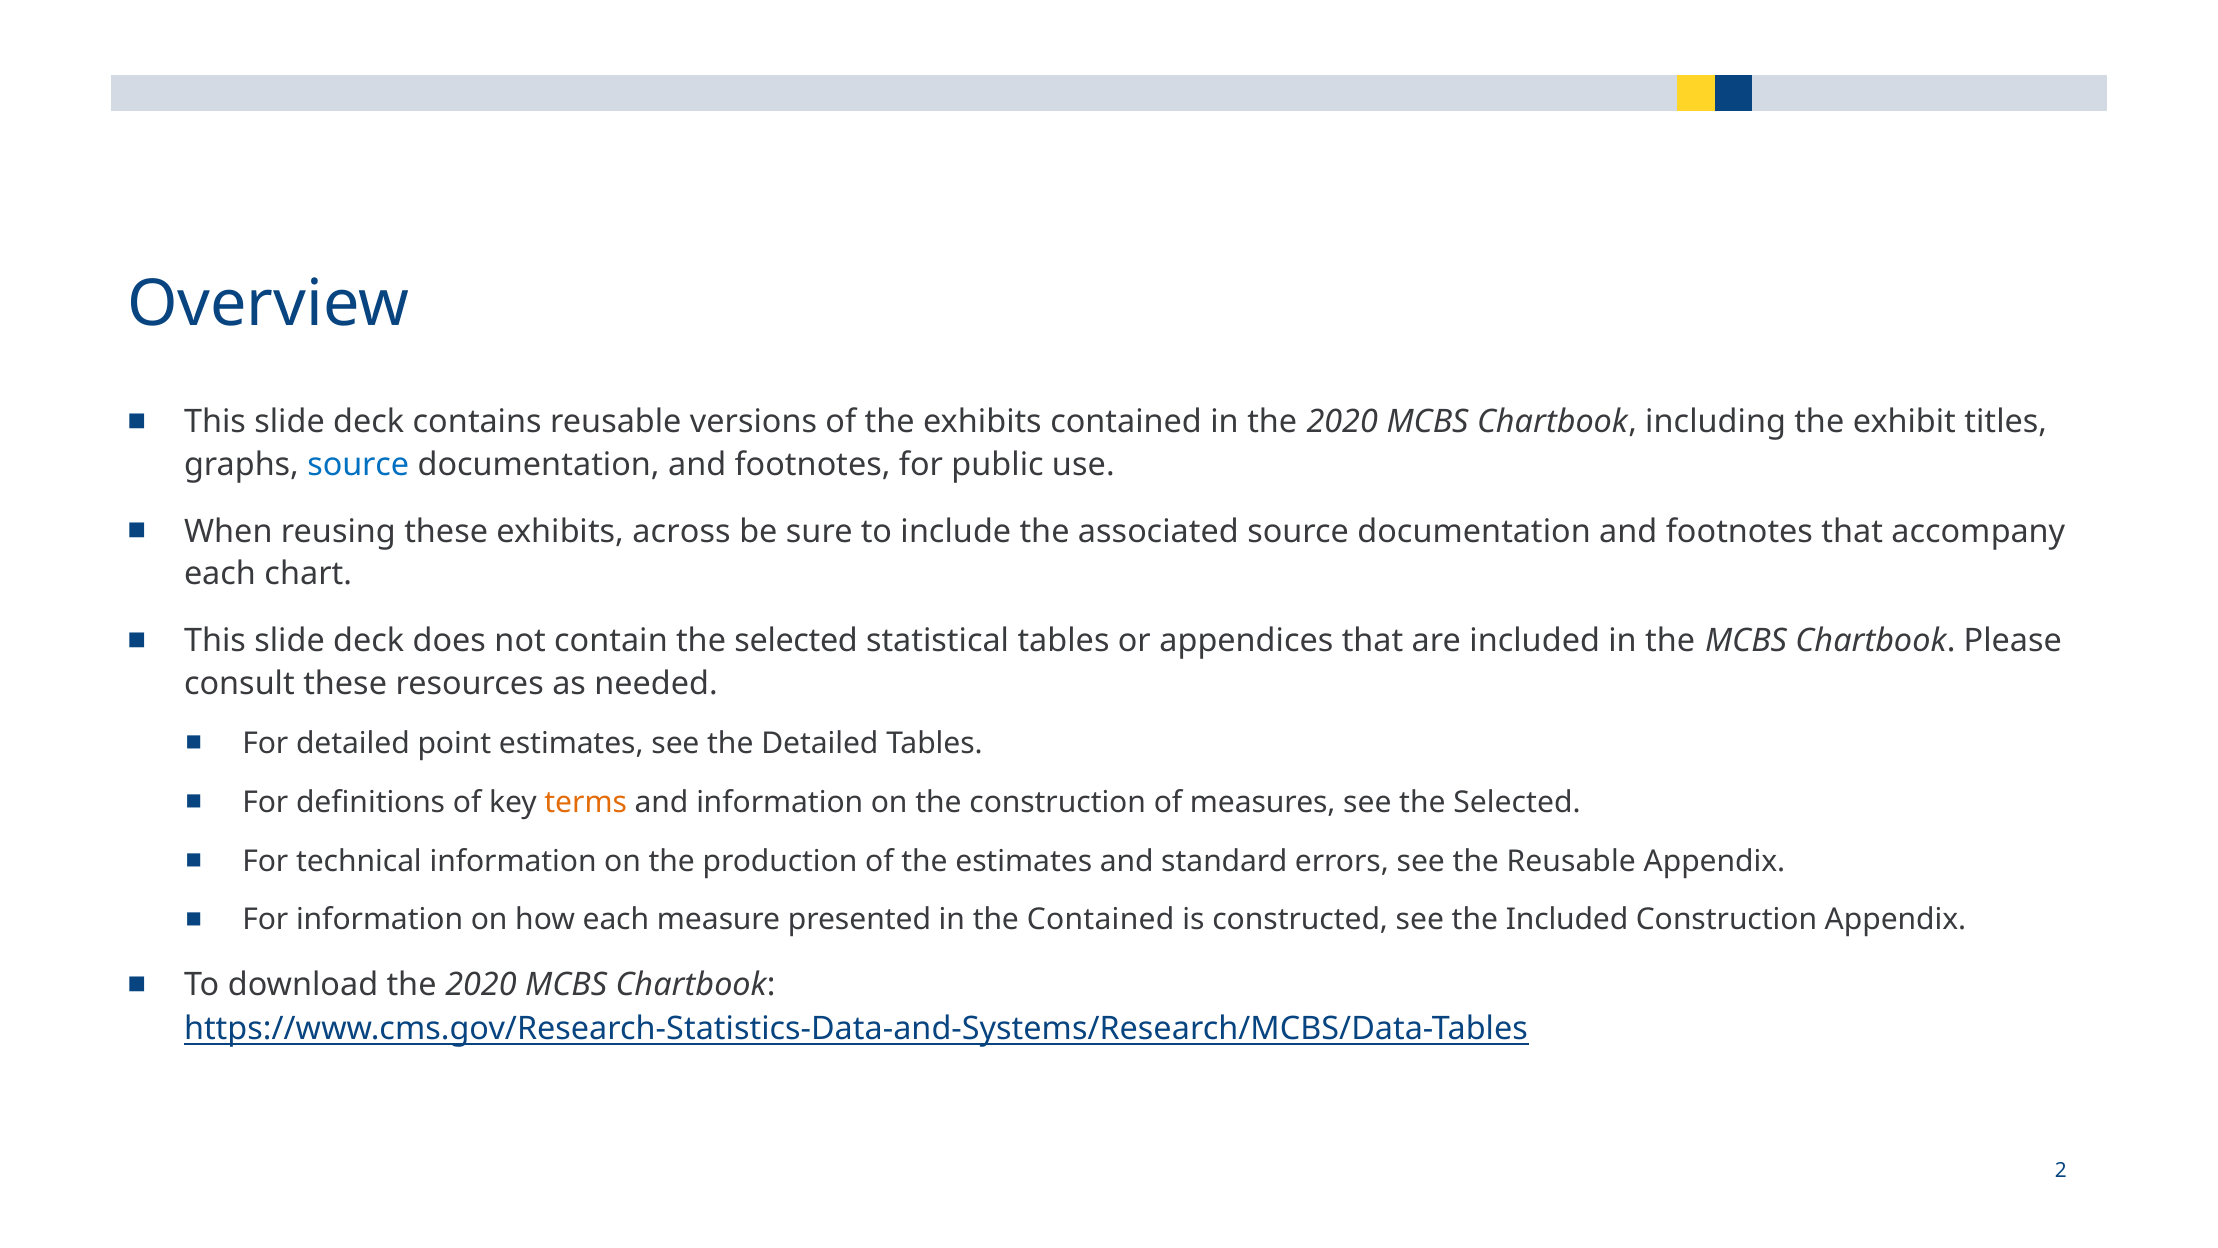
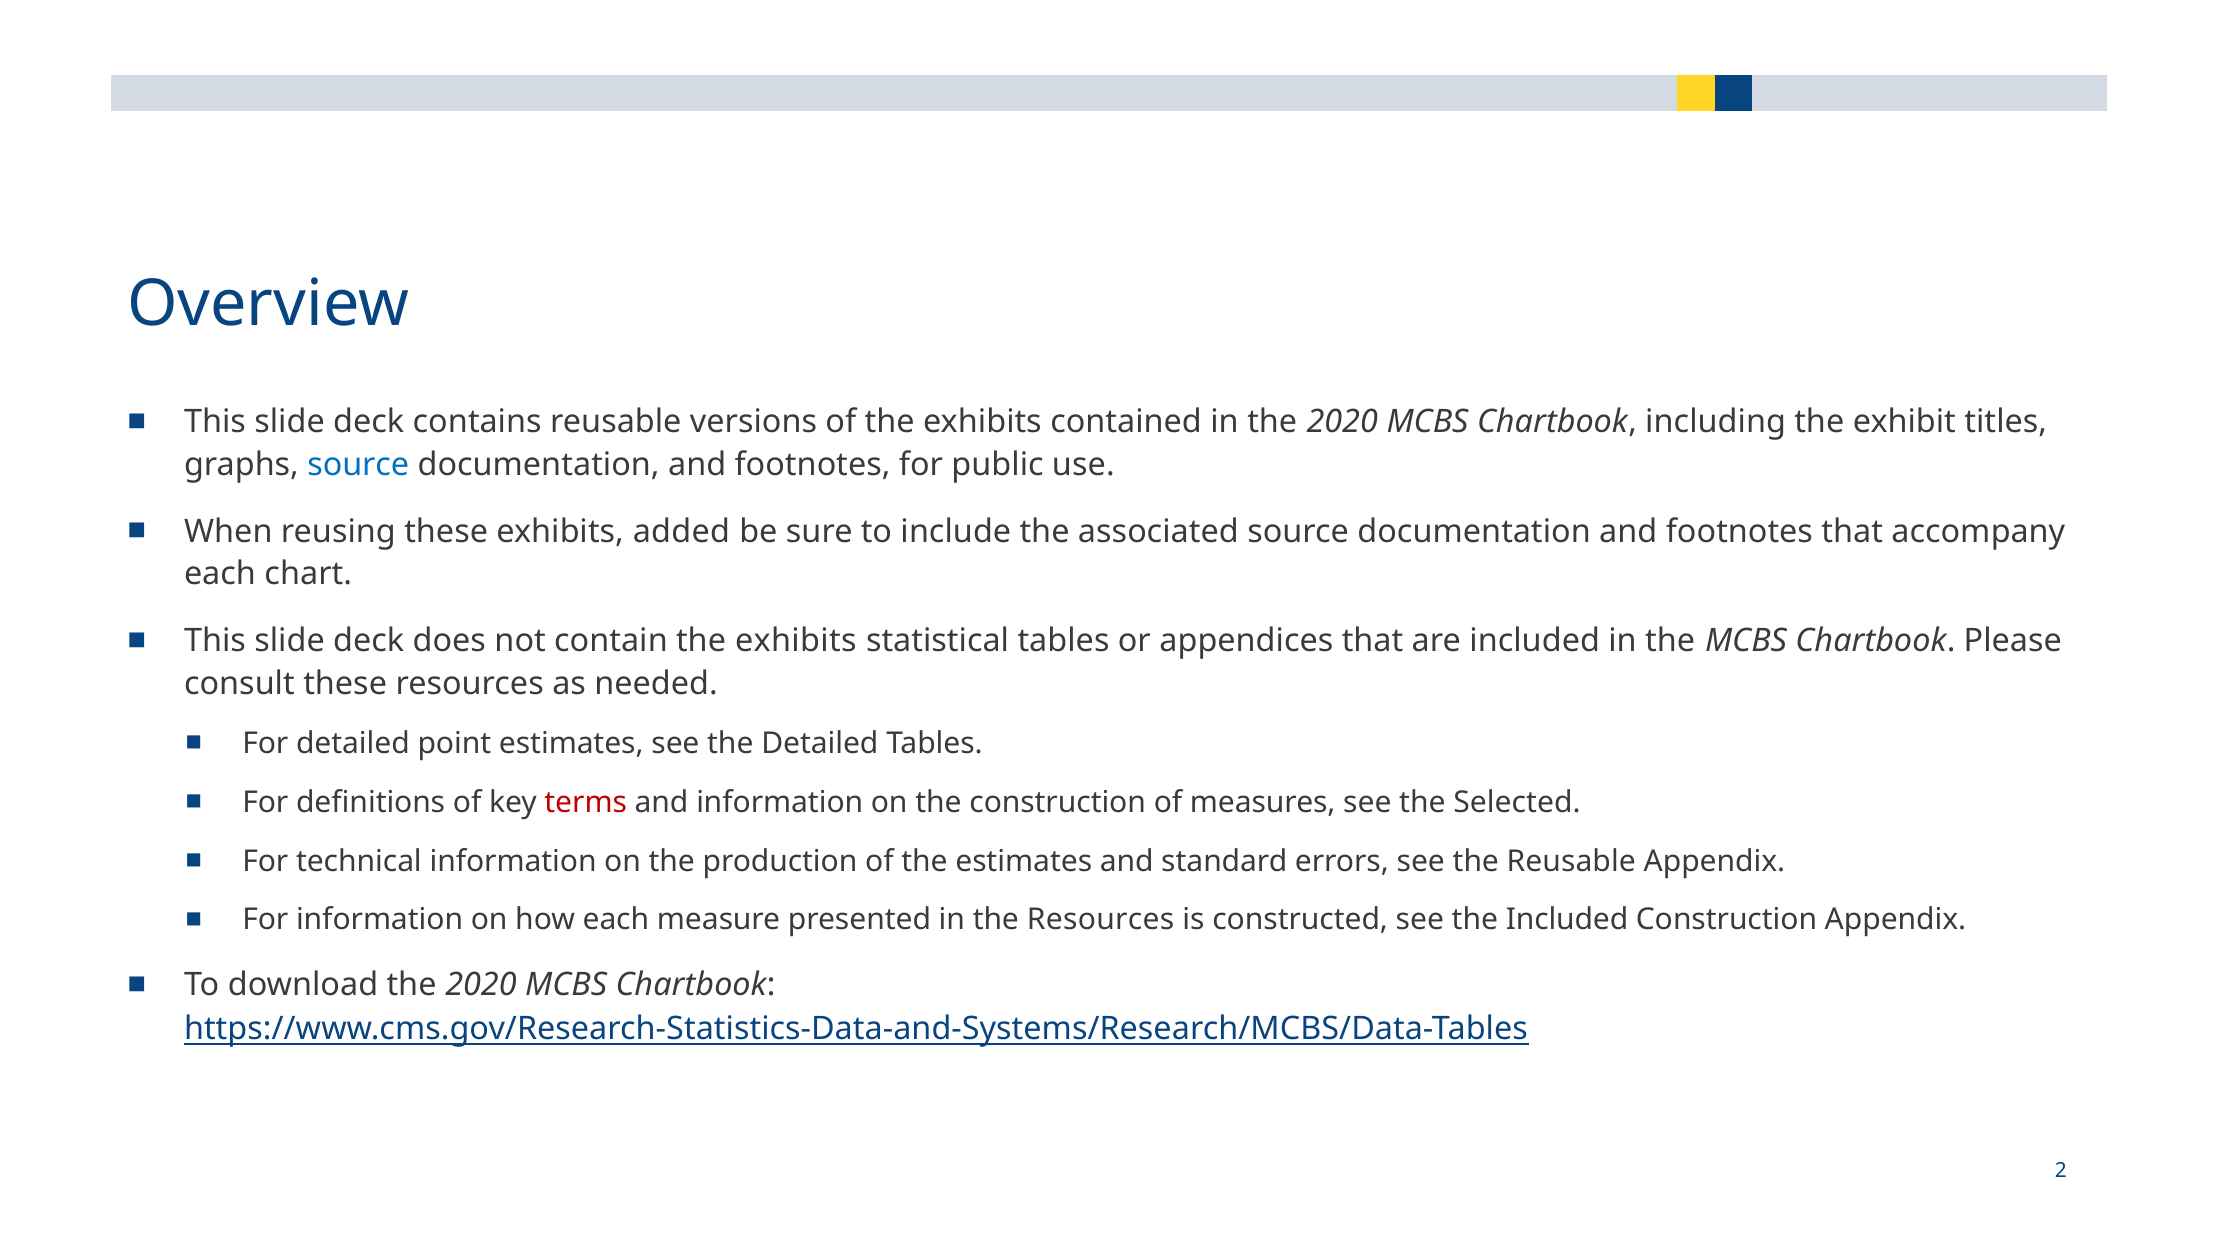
across: across -> added
contain the selected: selected -> exhibits
terms colour: orange -> red
the Contained: Contained -> Resources
